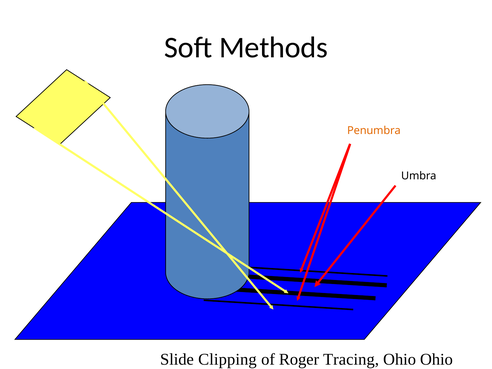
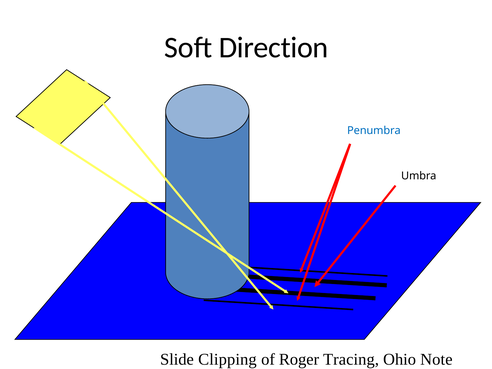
Methods: Methods -> Direction
Penumbra colour: orange -> blue
Ohio Ohio: Ohio -> Note
